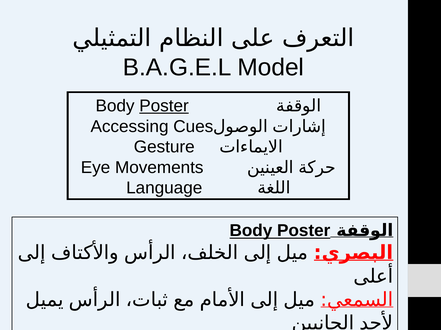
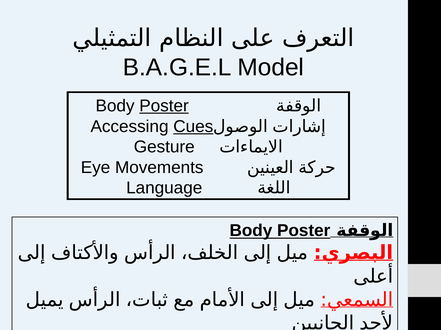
Cues underline: none -> present
